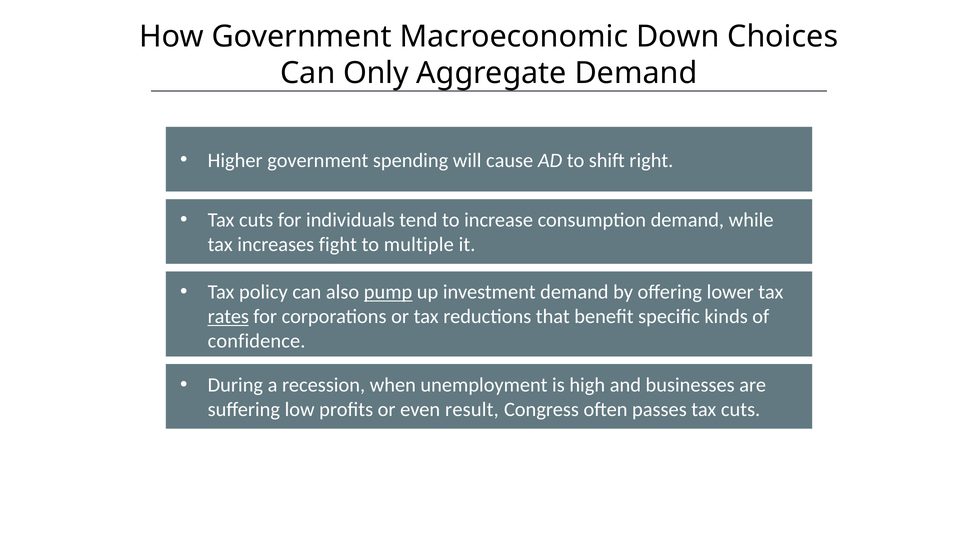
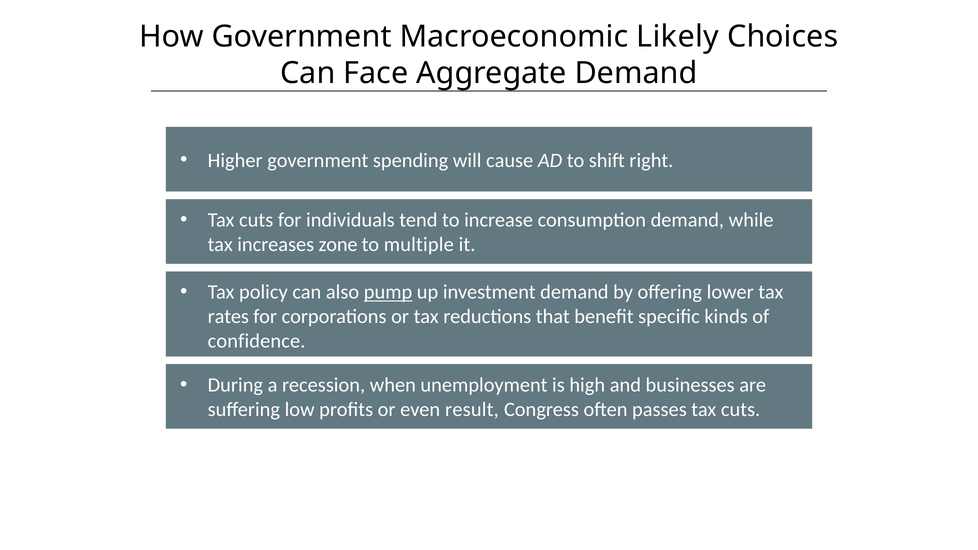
Down: Down -> Likely
Only: Only -> Face
fight: fight -> zone
rates underline: present -> none
